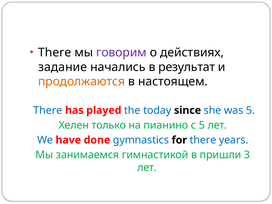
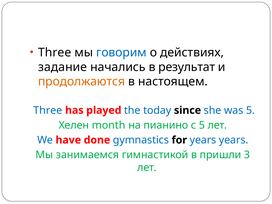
There at (55, 53): There -> Three
говорим colour: purple -> blue
There at (48, 110): There -> Three
только: только -> month
for there: there -> years
